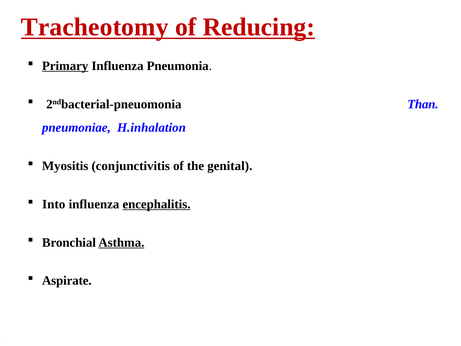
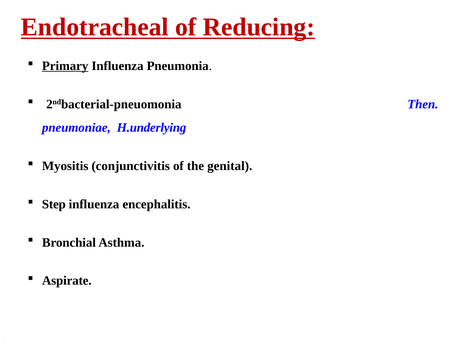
Tracheotomy: Tracheotomy -> Endotracheal
Than: Than -> Then
H.inhalation: H.inhalation -> H.underlying
Into: Into -> Step
encephalitis underline: present -> none
Asthma underline: present -> none
